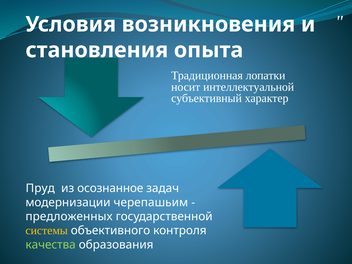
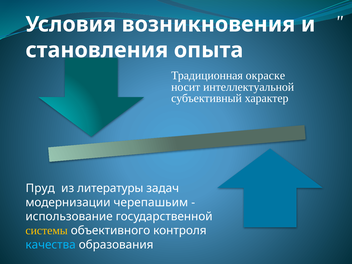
лопатки: лопатки -> окраске
осознанное: осознанное -> литературы
предложенных: предложенных -> использование
качества colour: light green -> light blue
